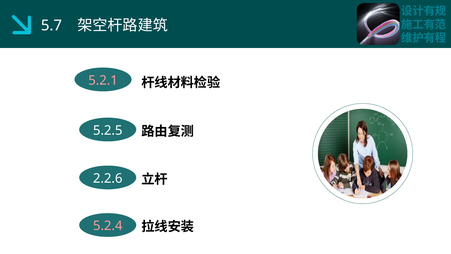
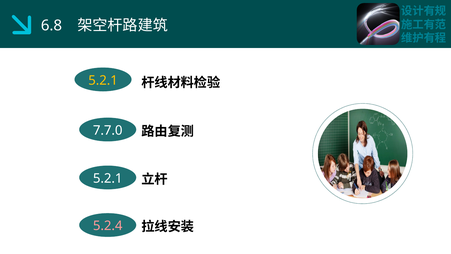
5.7: 5.7 -> 6.8
5.2.1 at (103, 80) colour: pink -> yellow
5.2.5: 5.2.5 -> 7.7.0
2.2.6 at (108, 178): 2.2.6 -> 5.2.1
